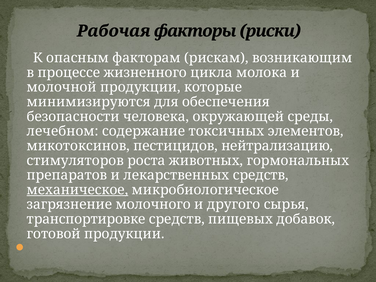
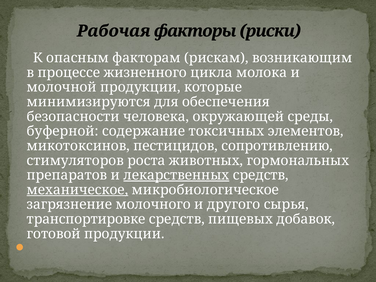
лечебном: лечебном -> буферной
нейтрализацию: нейтрализацию -> сопротивлению
лекарственных underline: none -> present
